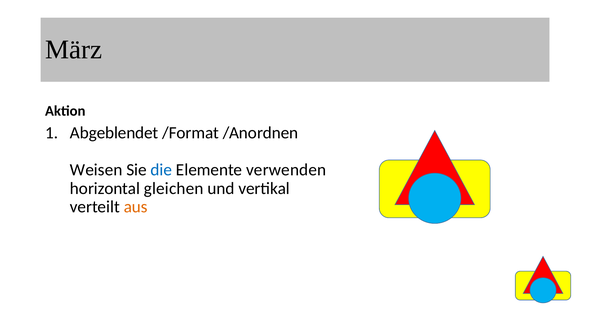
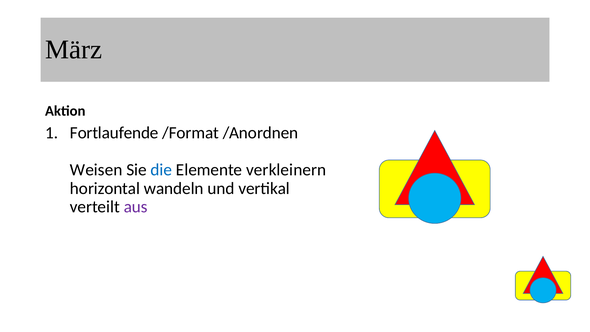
Abgeblendet: Abgeblendet -> Fortlaufende
verwenden: verwenden -> verkleinern
gleichen: gleichen -> wandeln
aus colour: orange -> purple
